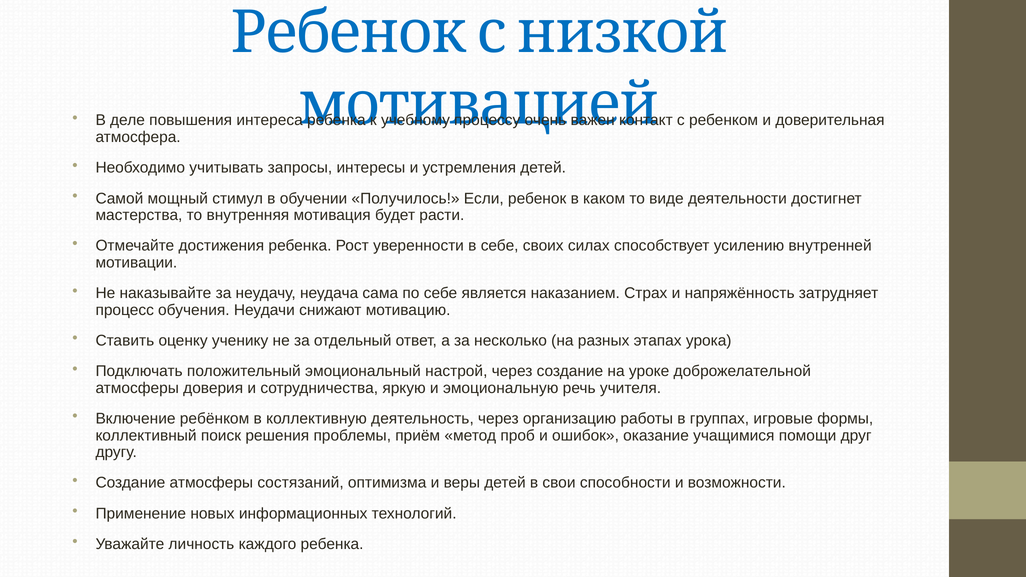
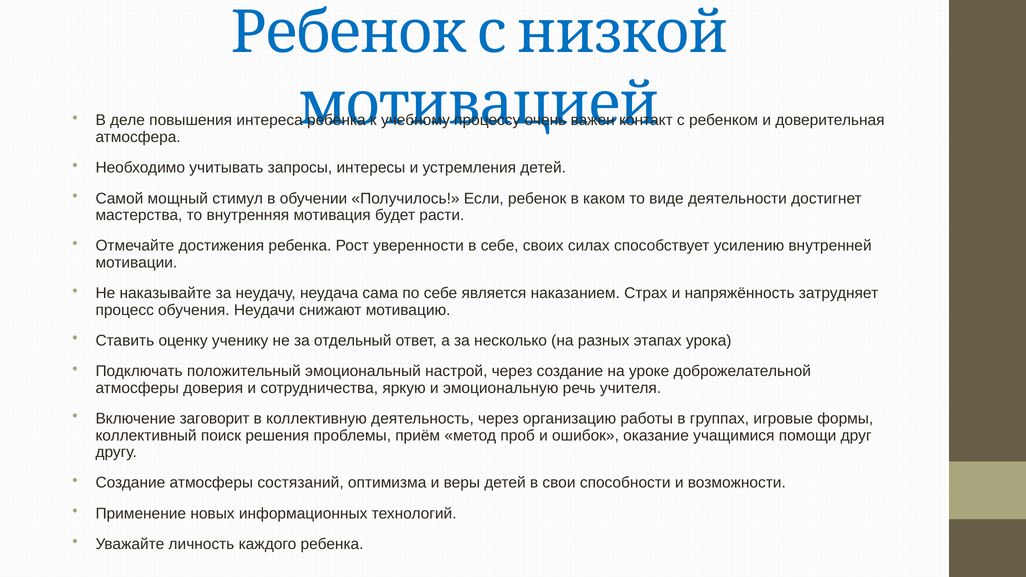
ребёнком: ребёнком -> заговорит
